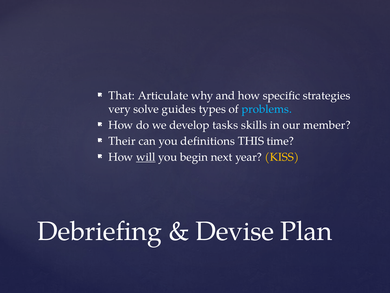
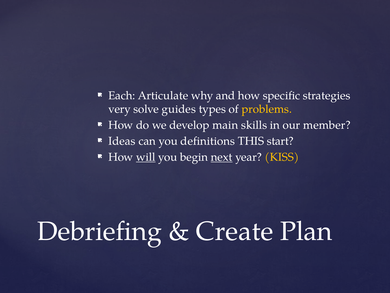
That: That -> Each
problems colour: light blue -> yellow
tasks: tasks -> main
Their: Their -> Ideas
time: time -> start
next underline: none -> present
Devise: Devise -> Create
